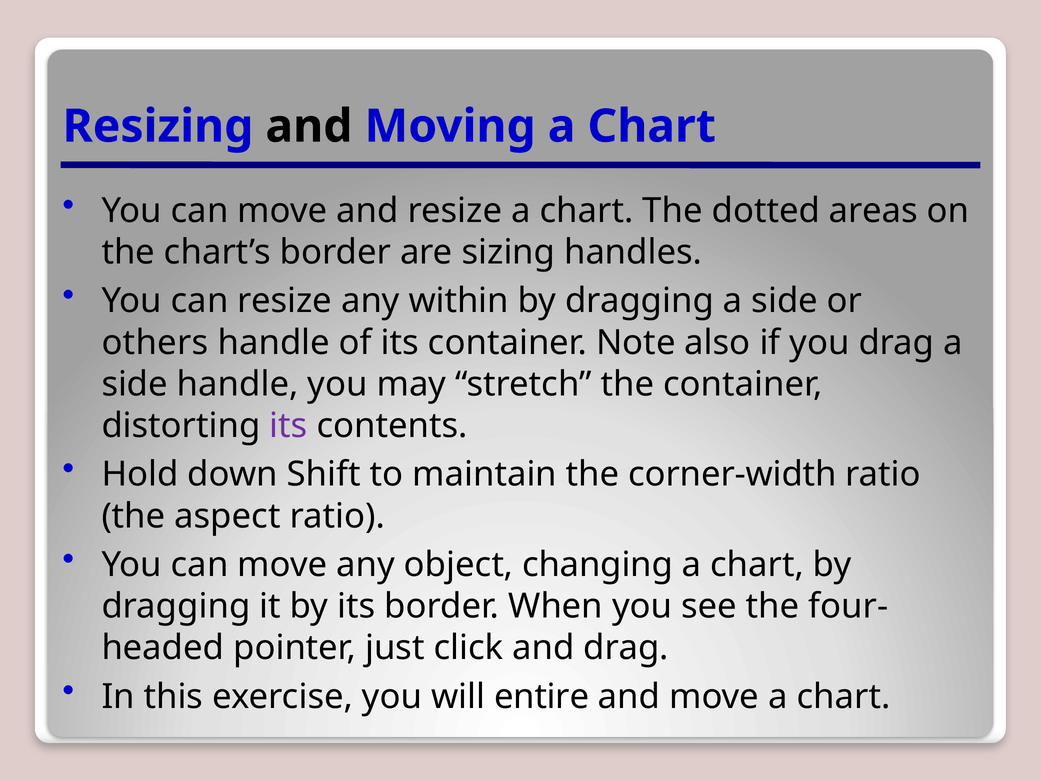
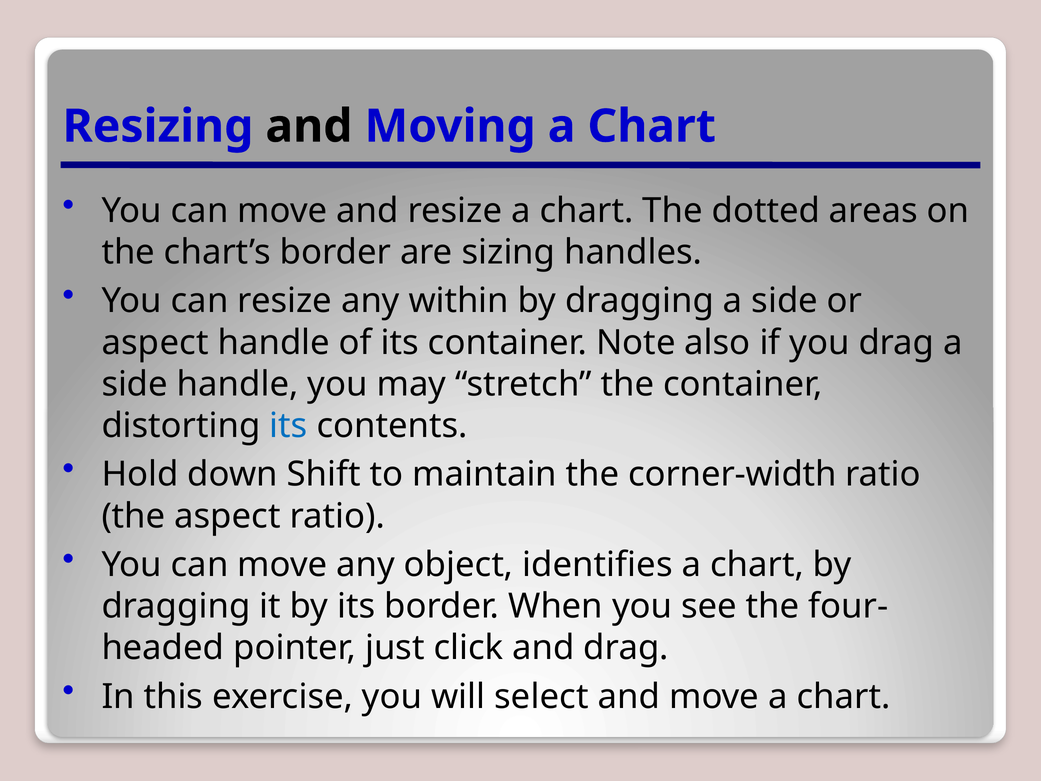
others at (155, 342): others -> aspect
its at (288, 426) colour: purple -> blue
changing: changing -> identifies
entire: entire -> select
